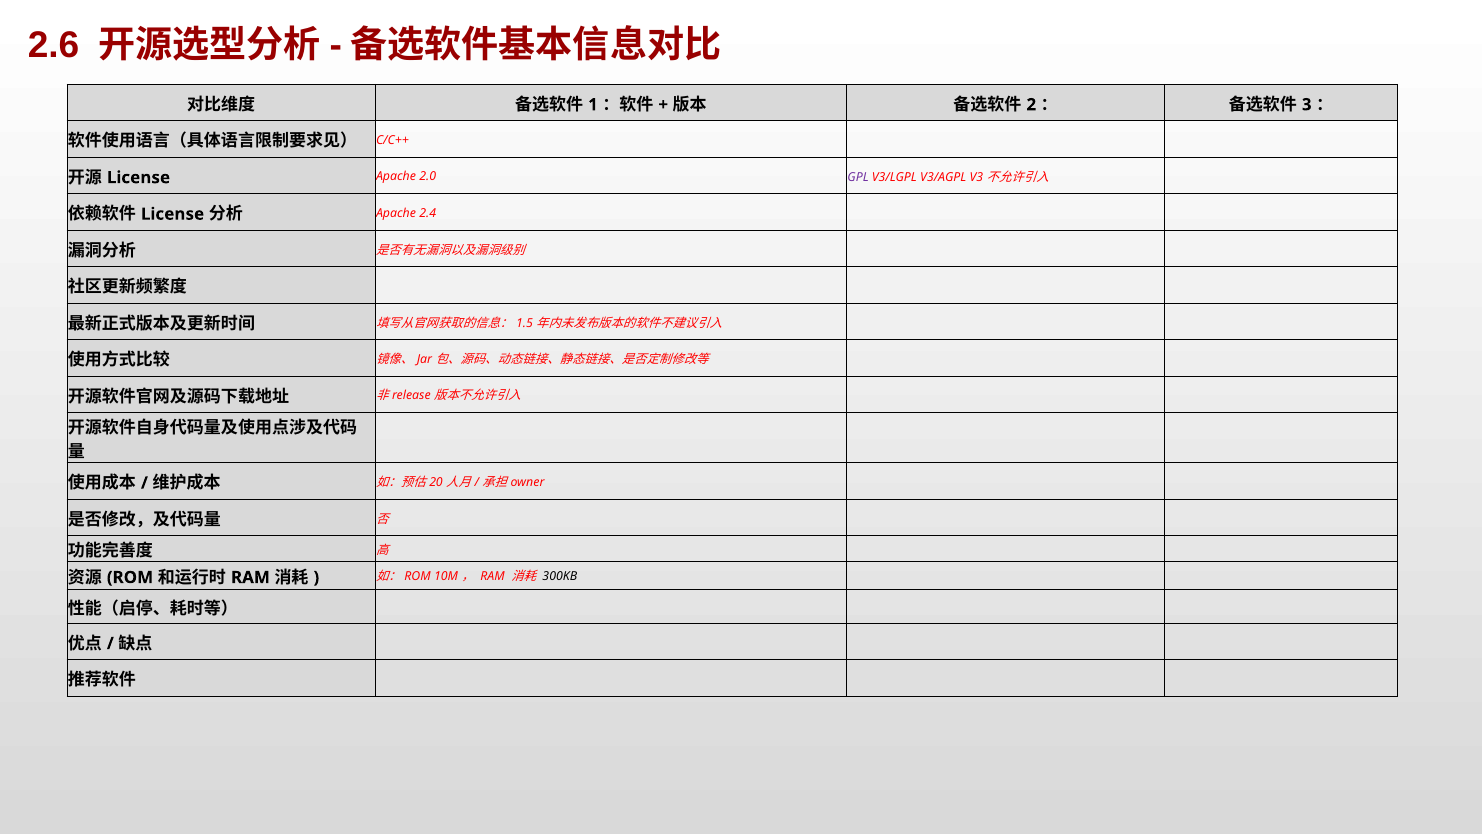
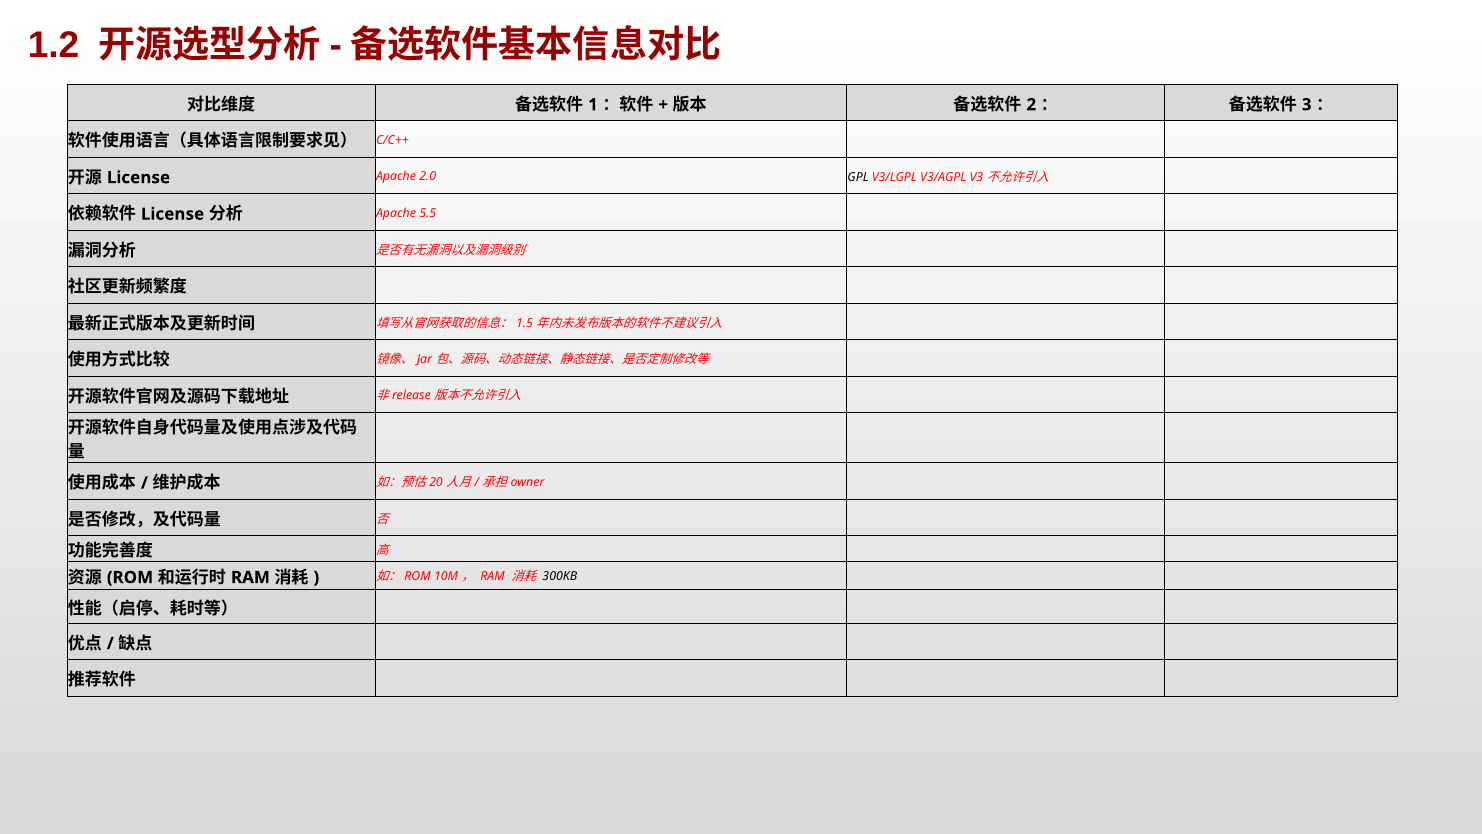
2.6: 2.6 -> 1.2
GPL colour: purple -> black
2.4: 2.4 -> 5.5
